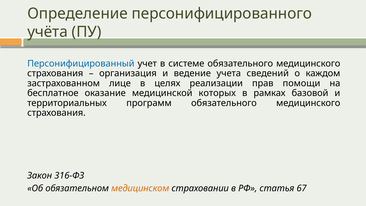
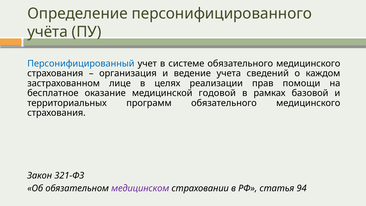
которых: которых -> годовой
316-ФЗ: 316-ФЗ -> 321-ФЗ
медицинском colour: orange -> purple
67: 67 -> 94
